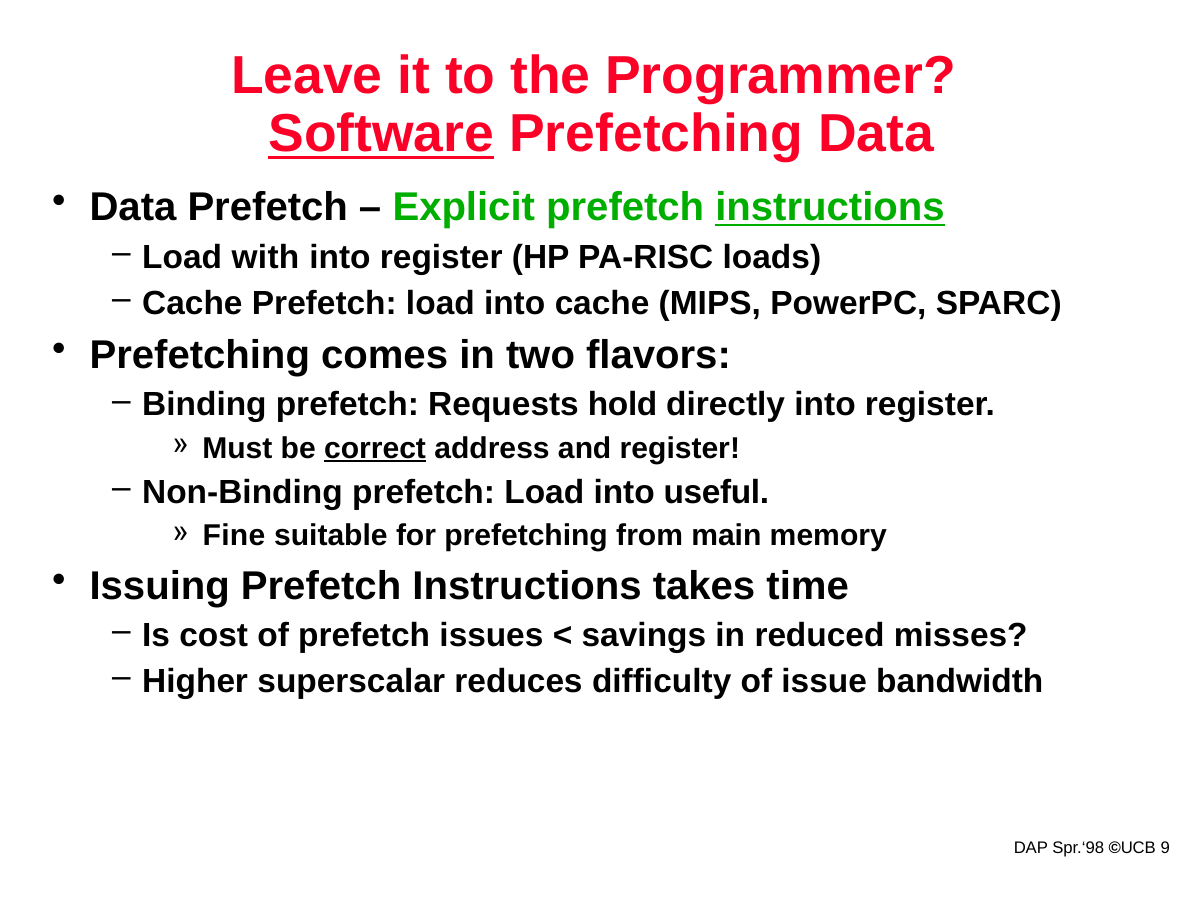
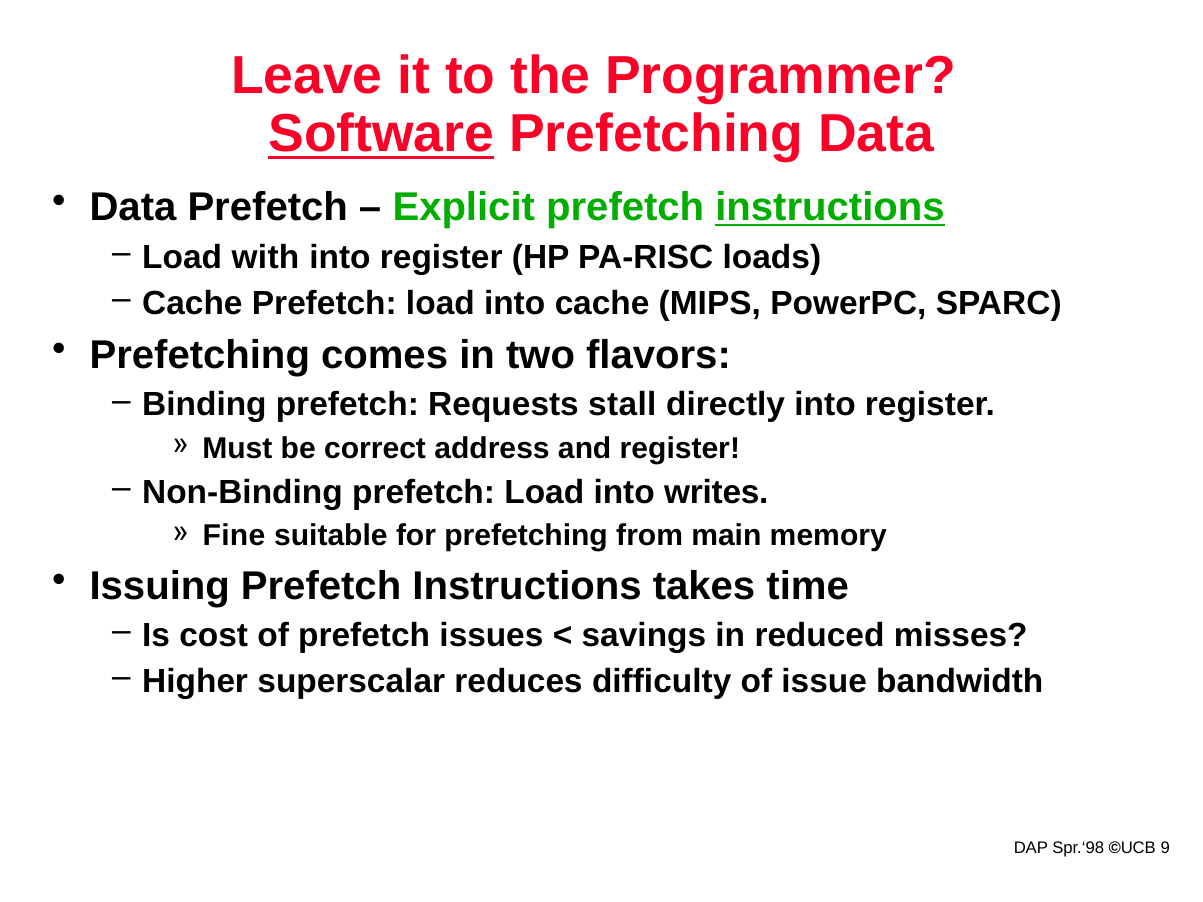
hold: hold -> stall
correct underline: present -> none
useful: useful -> writes
